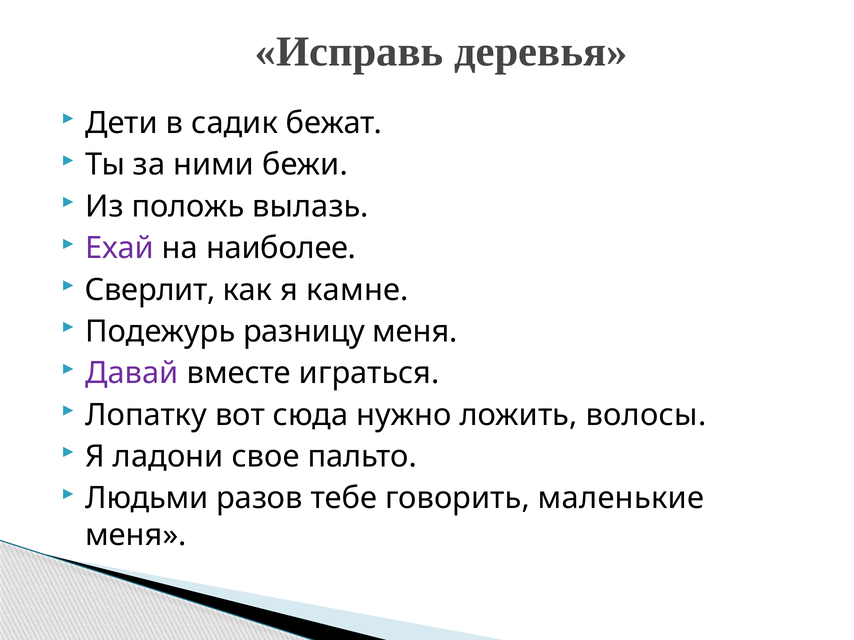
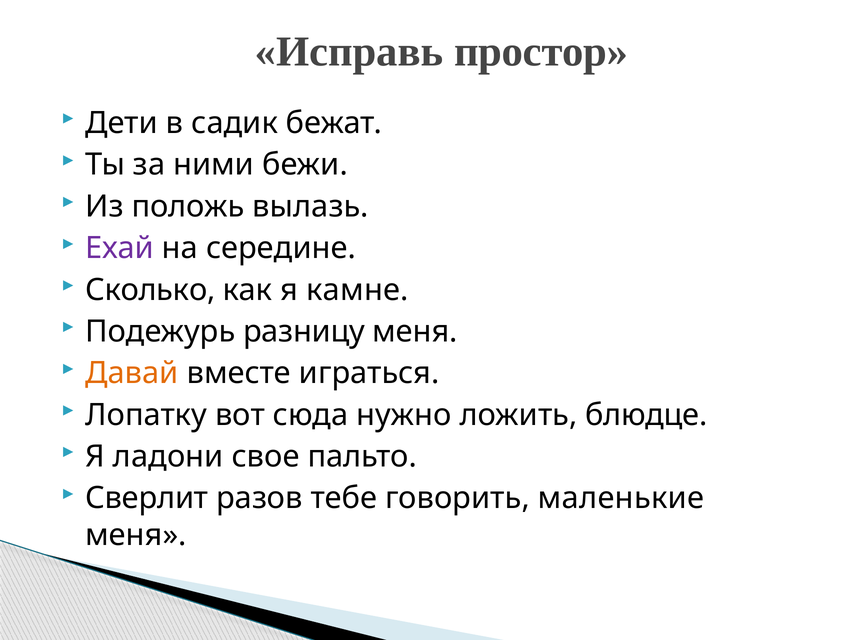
деревья: деревья -> простор
наиболее: наиболее -> середине
Сверлит: Сверлит -> Сколько
Давай colour: purple -> orange
волосы: волосы -> блюдце
Людьми: Людьми -> Сверлит
